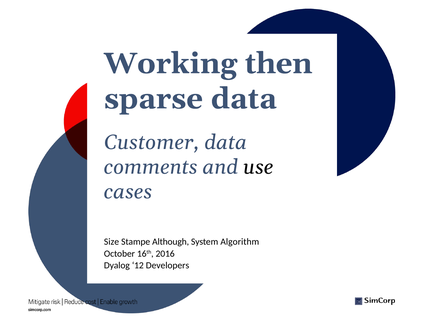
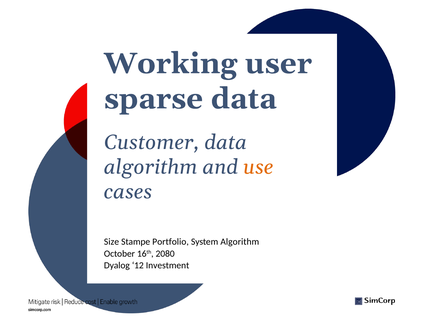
then: then -> user
comments at (151, 167): comments -> algorithm
use colour: black -> orange
Although: Although -> Portfolio
2016: 2016 -> 2080
Developers: Developers -> Investment
